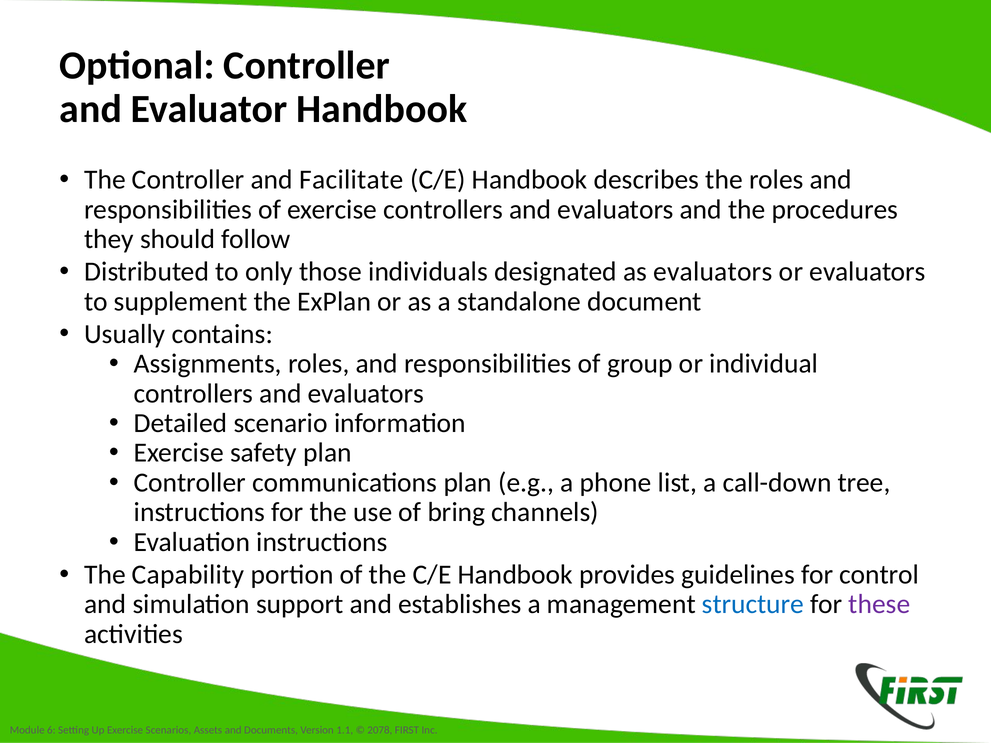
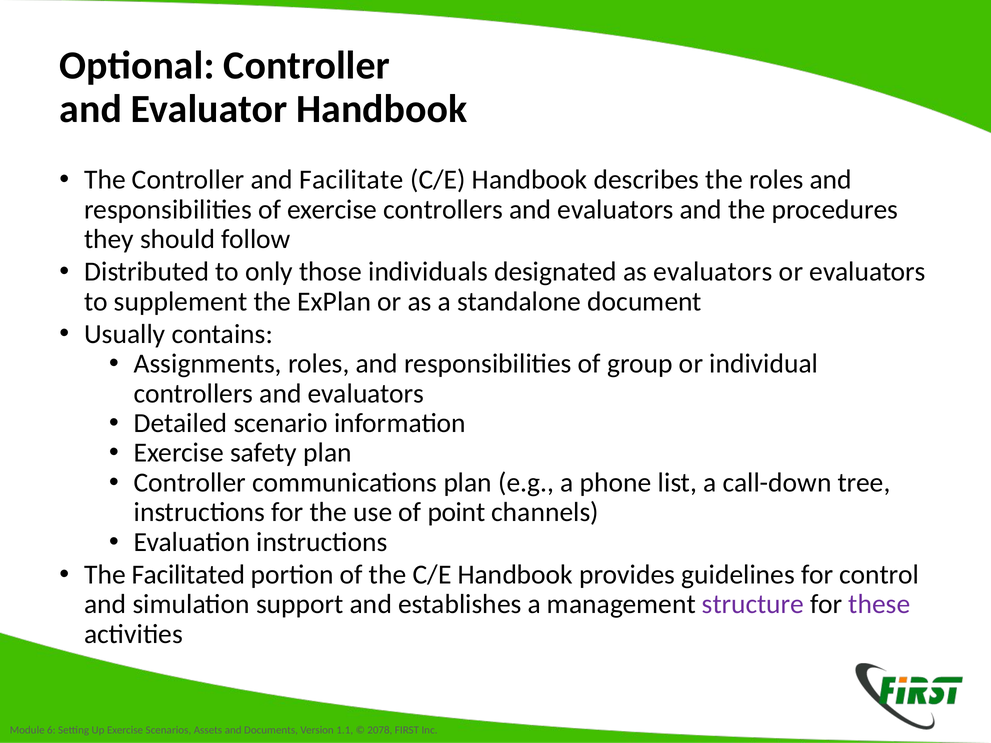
bring: bring -> point
Capability: Capability -> Facilitated
structure colour: blue -> purple
